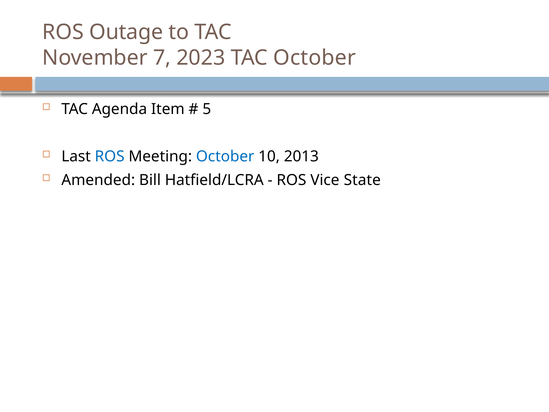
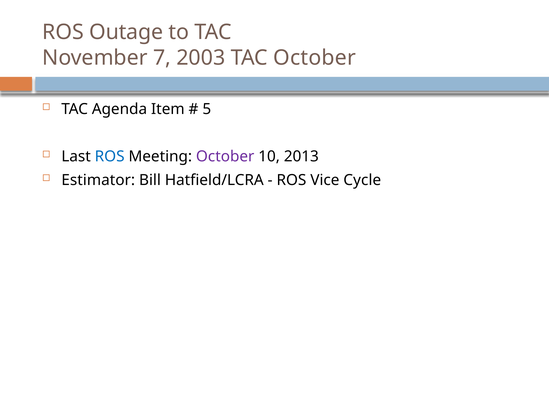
2023: 2023 -> 2003
October at (225, 156) colour: blue -> purple
Amended: Amended -> Estimator
State: State -> Cycle
